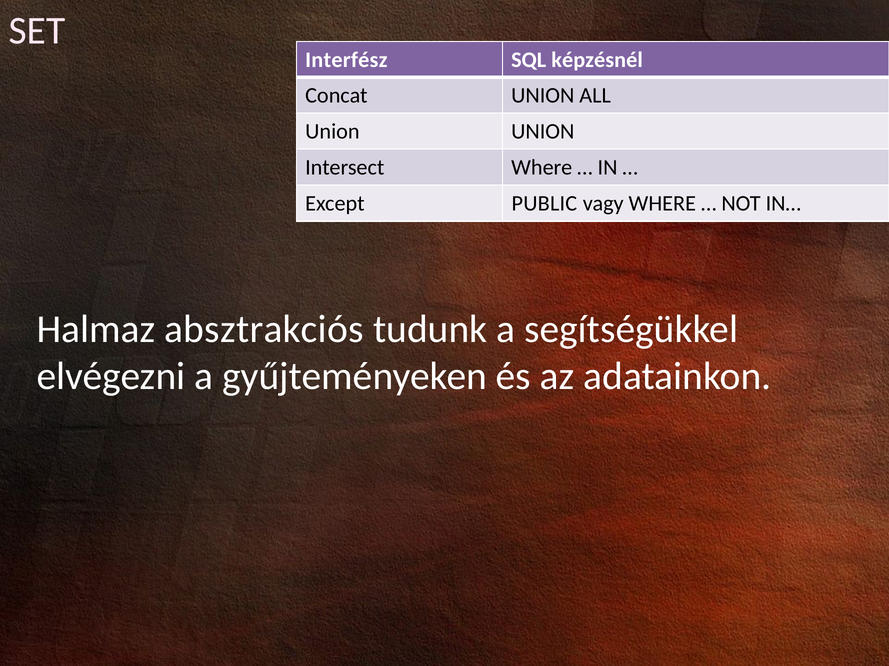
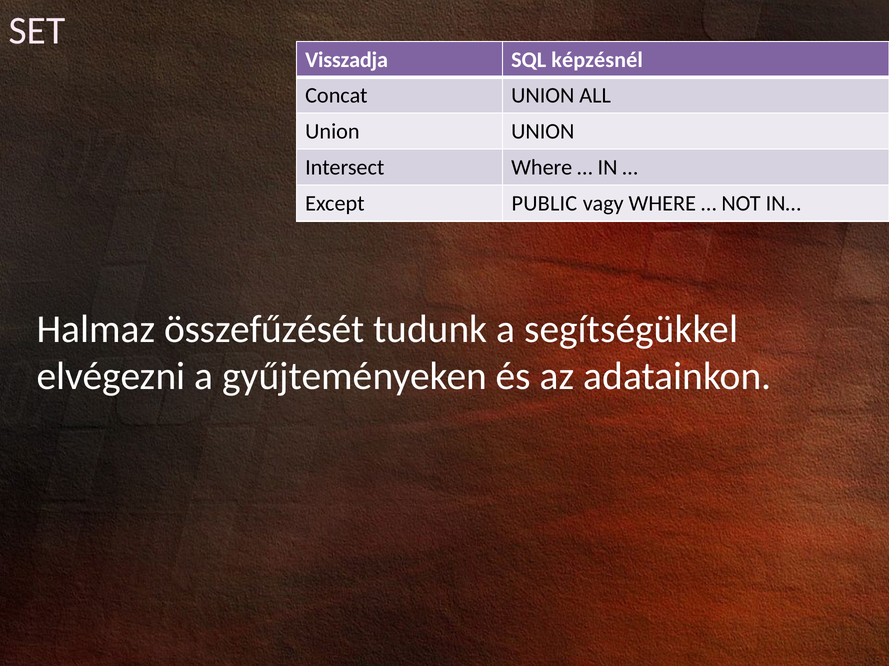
Interfész: Interfész -> Visszadja
absztrakciós: absztrakciós -> összefűzését
